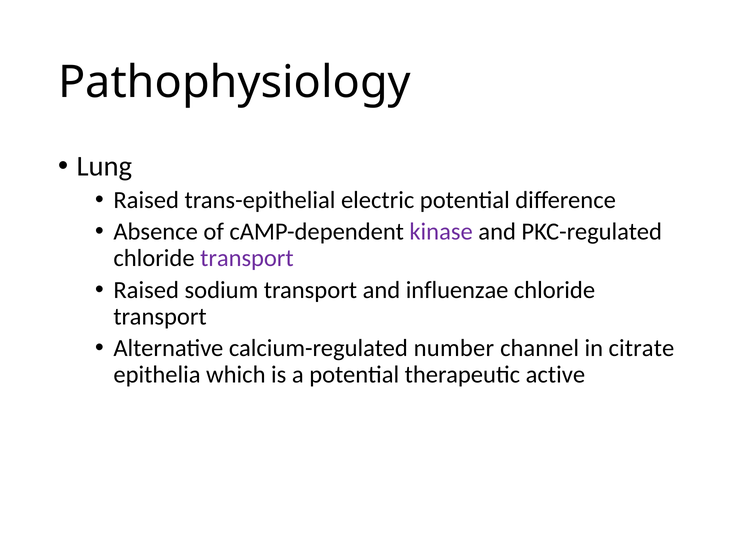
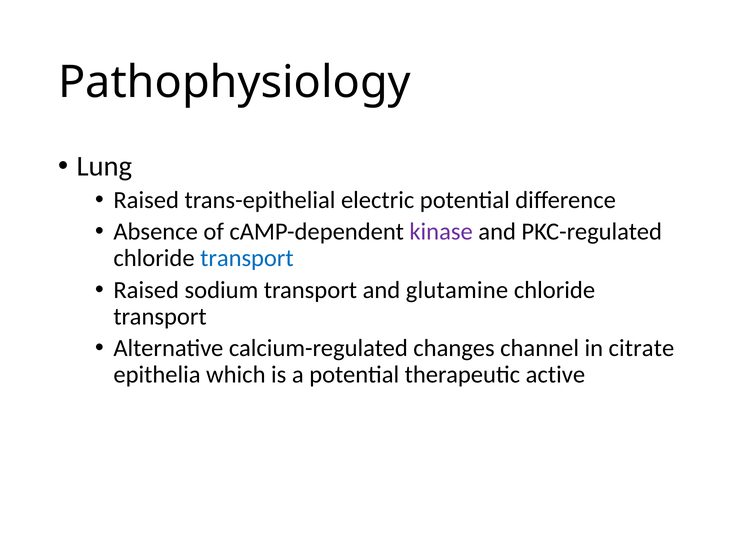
transport at (247, 259) colour: purple -> blue
influenzae: influenzae -> glutamine
number: number -> changes
